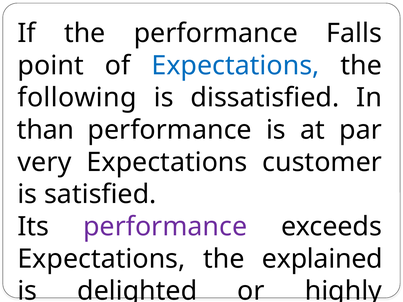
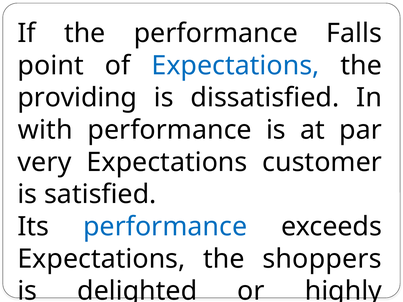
following: following -> providing
than: than -> with
performance at (165, 227) colour: purple -> blue
explained: explained -> shoppers
